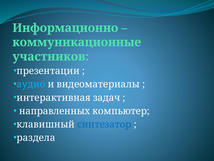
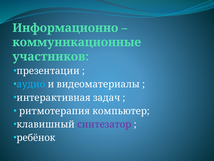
направленных: направленных -> ритмотерапия
синтезатор colour: blue -> purple
раздела: раздела -> ребёнок
